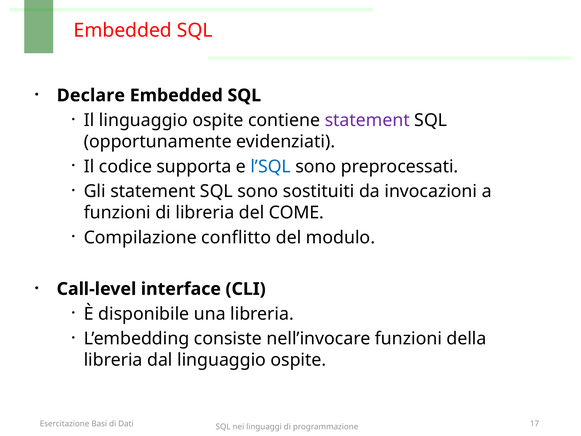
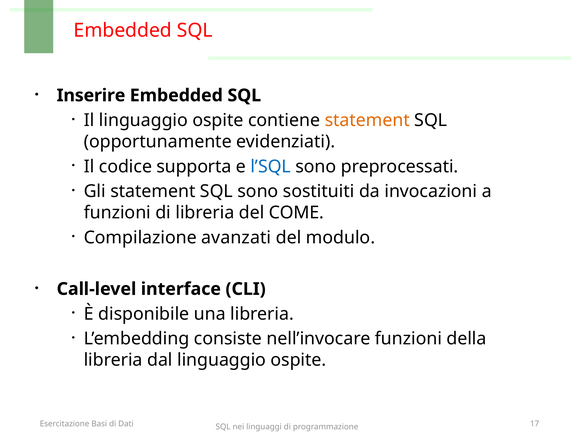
Declare: Declare -> Inserire
statement at (367, 120) colour: purple -> orange
conflitto: conflitto -> avanzati
